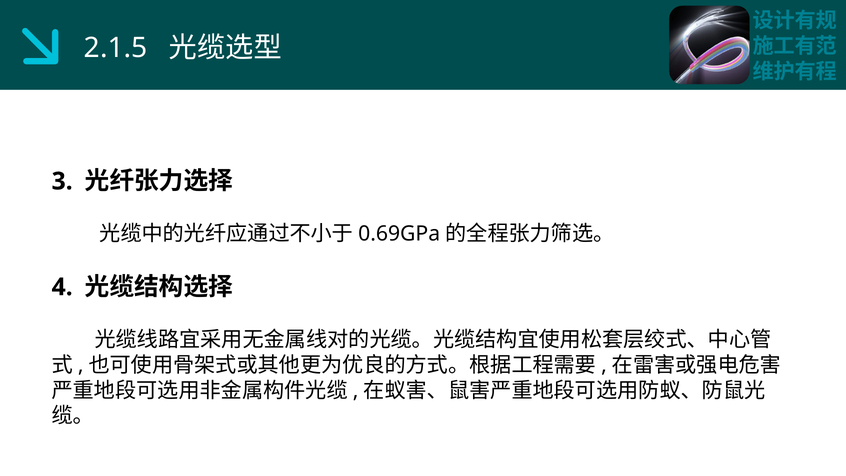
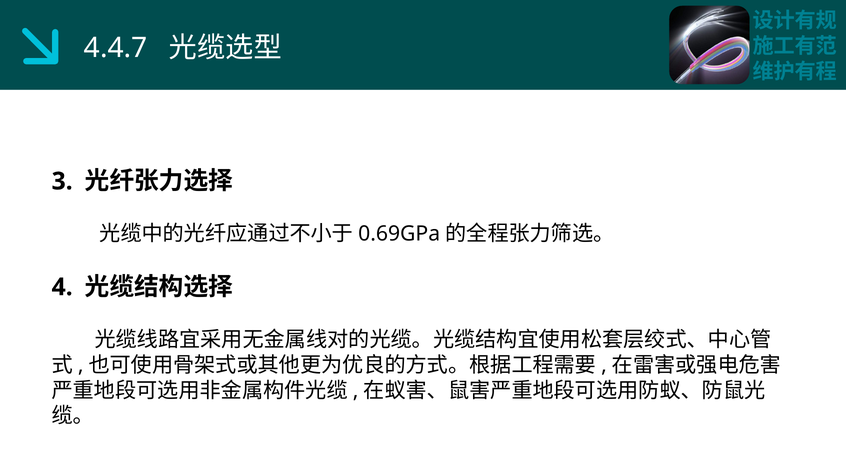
2.1.5: 2.1.5 -> 4.4.7
